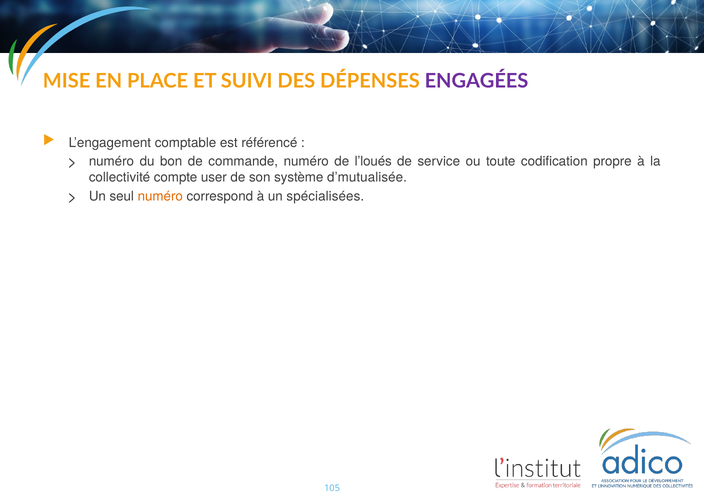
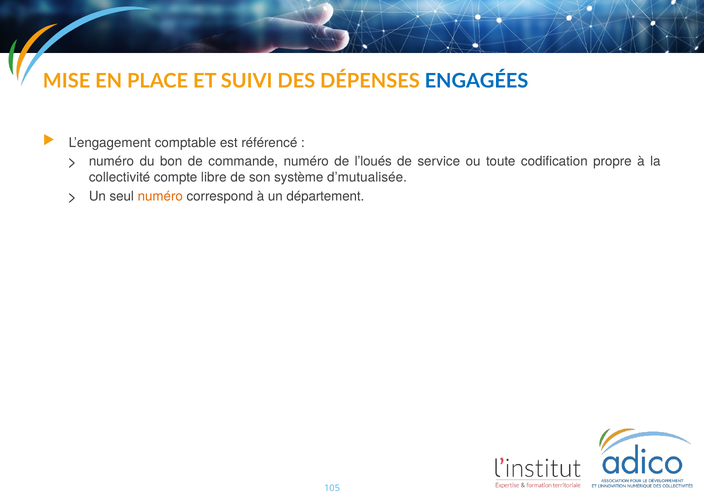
ENGAGÉES colour: purple -> blue
user: user -> libre
spécialisées: spécialisées -> département
